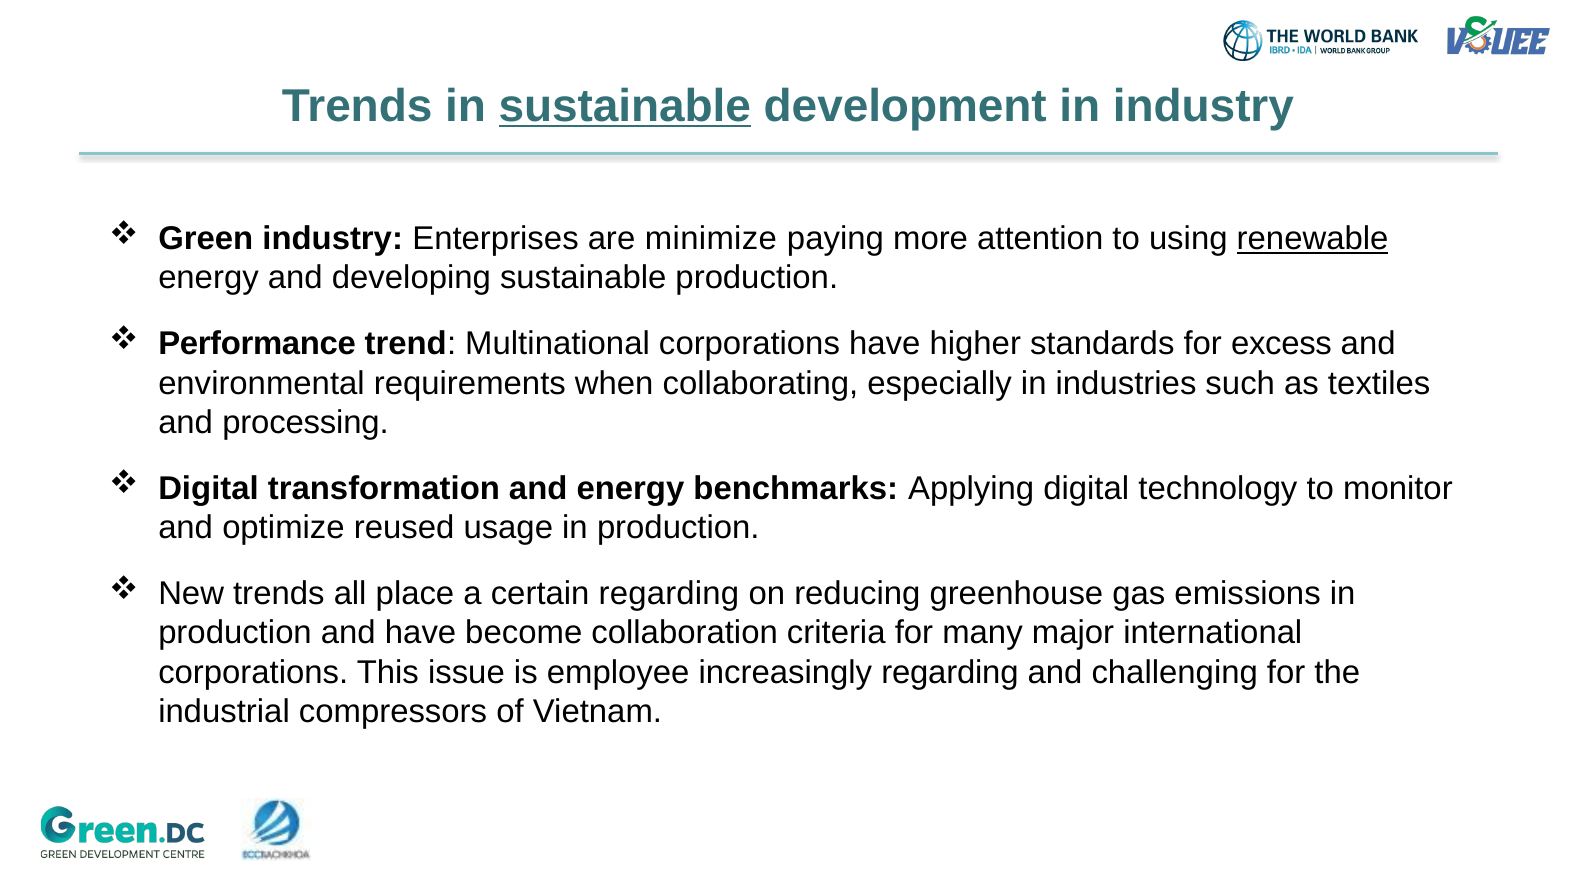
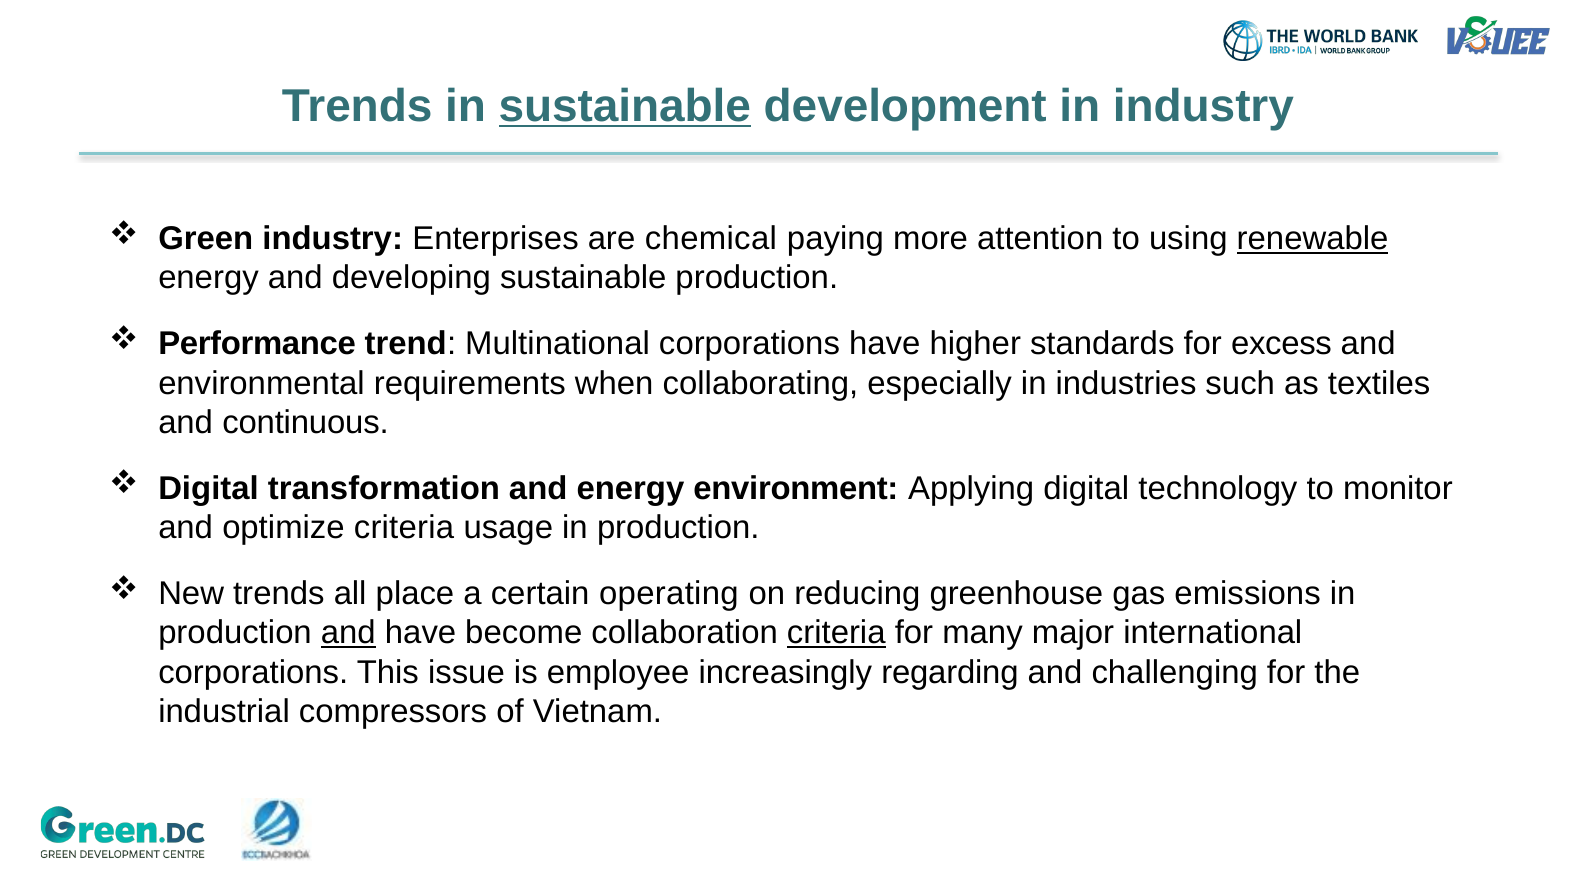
minimize: minimize -> chemical
processing: processing -> continuous
benchmarks: benchmarks -> environment
optimize reused: reused -> criteria
certain regarding: regarding -> operating
and at (348, 633) underline: none -> present
criteria at (836, 633) underline: none -> present
